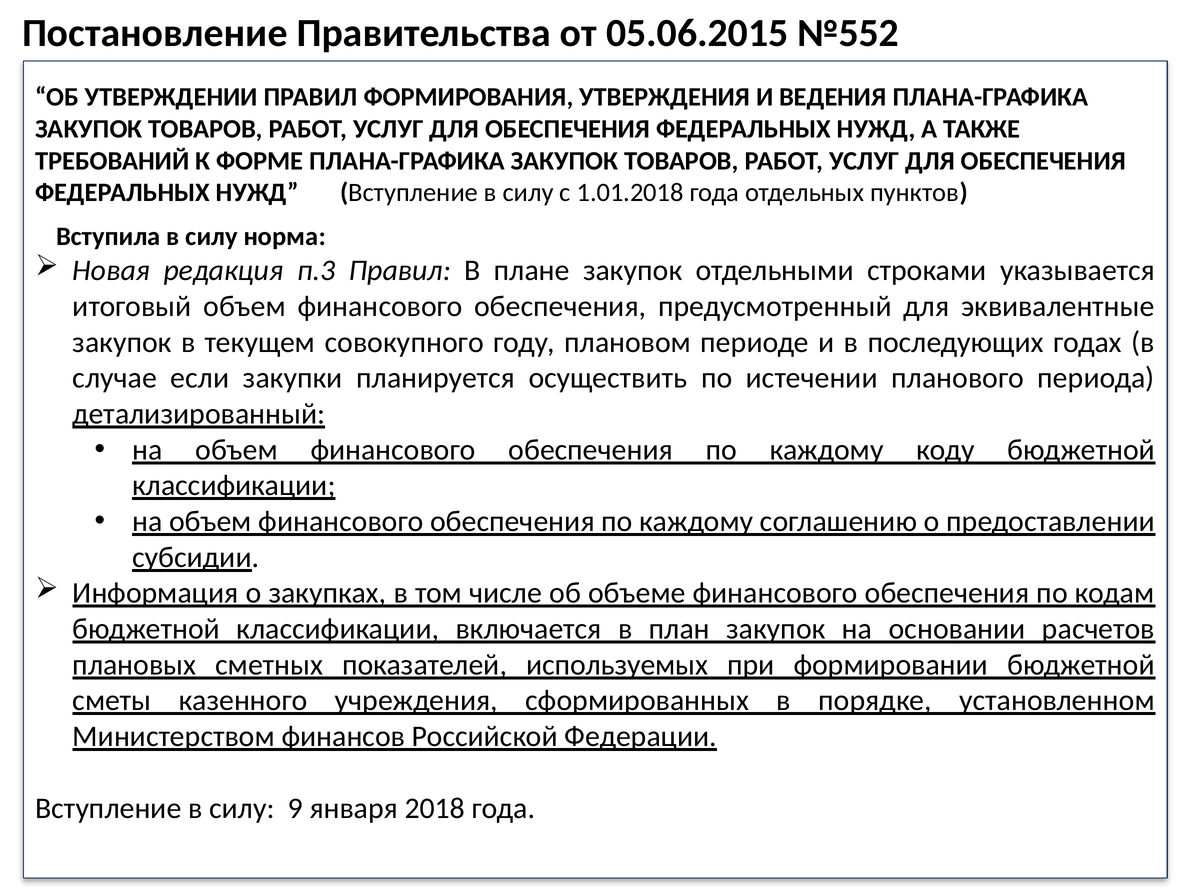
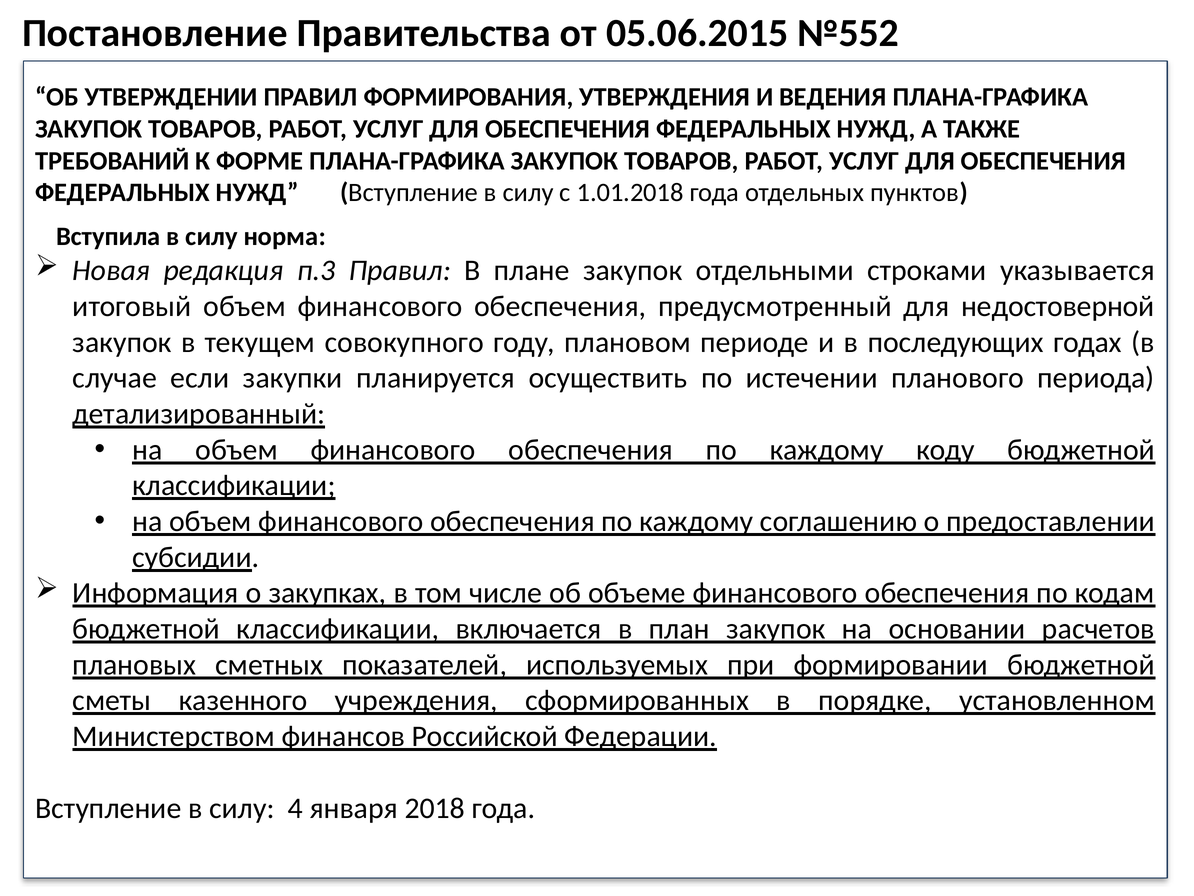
эквивалентные: эквивалентные -> недостоверной
9: 9 -> 4
